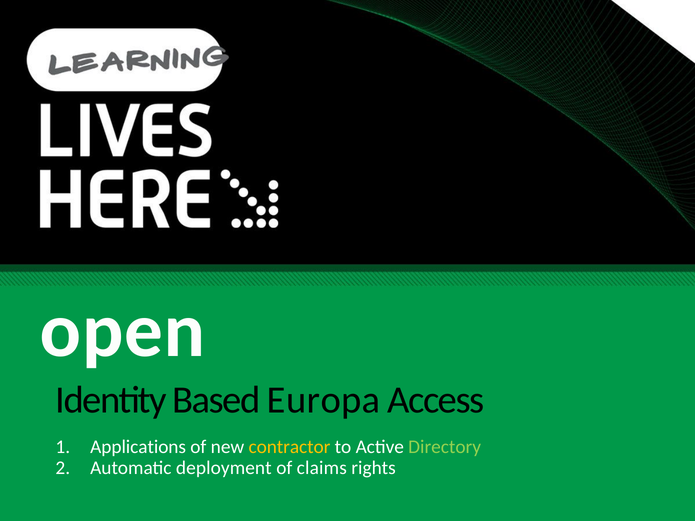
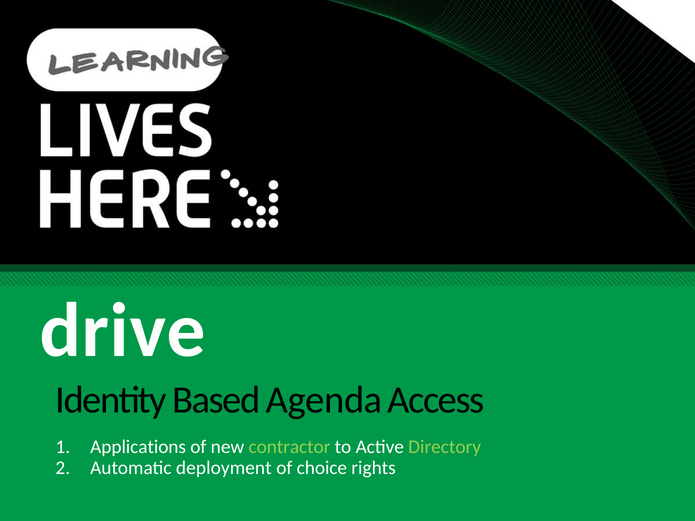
open: open -> drive
Europa: Europa -> Agenda
contractor colour: yellow -> light green
claims: claims -> choice
